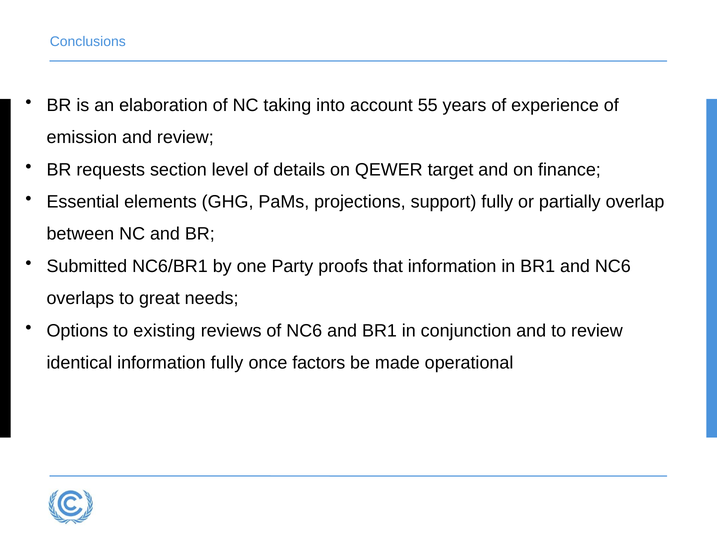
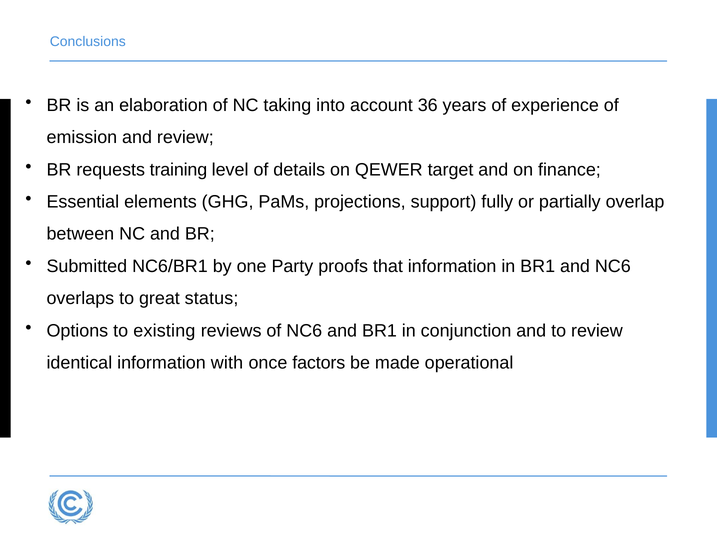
55: 55 -> 36
section: section -> training
needs: needs -> status
information fully: fully -> with
